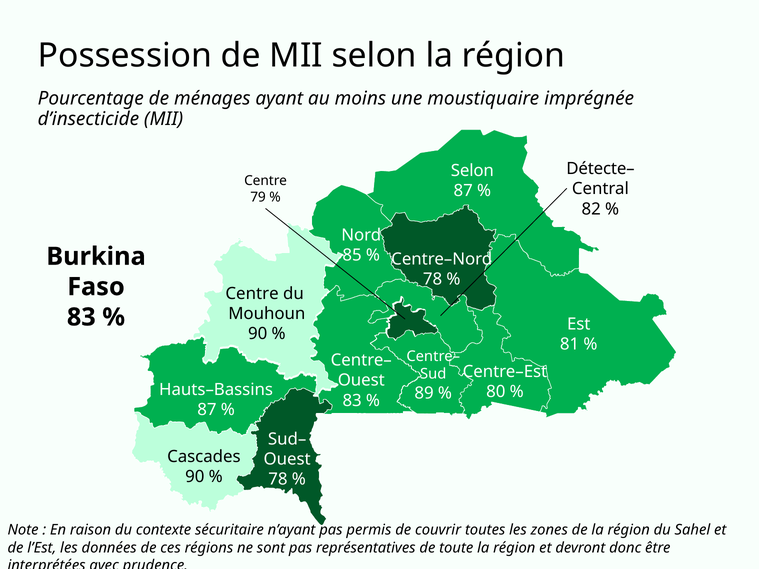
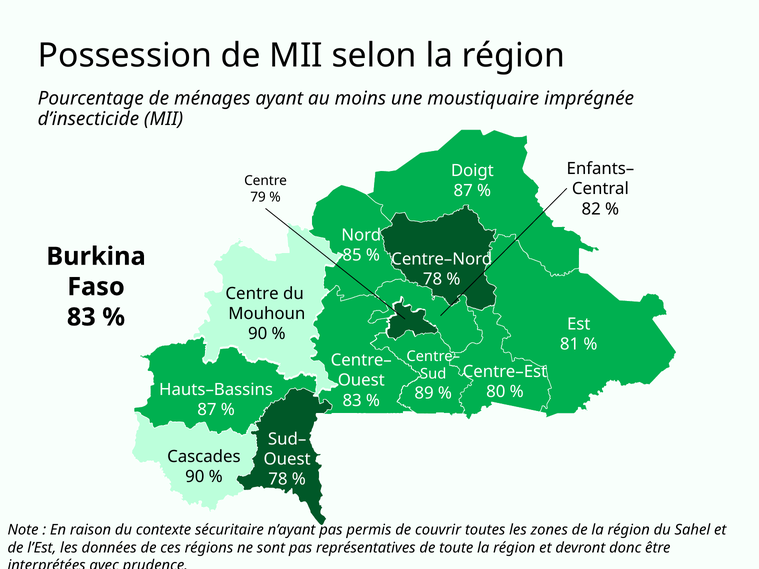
Détecte–: Détecte– -> Enfants–
Selon at (472, 171): Selon -> Doigt
